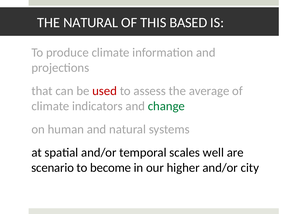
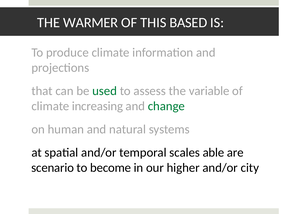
THE NATURAL: NATURAL -> WARMER
used colour: red -> green
average: average -> variable
indicators: indicators -> increasing
well: well -> able
